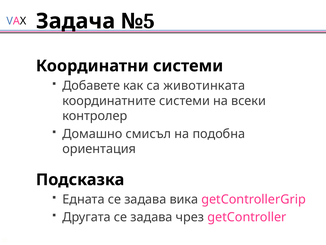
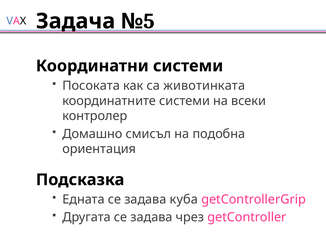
Добавете: Добавете -> Посоката
вика: вика -> куба
